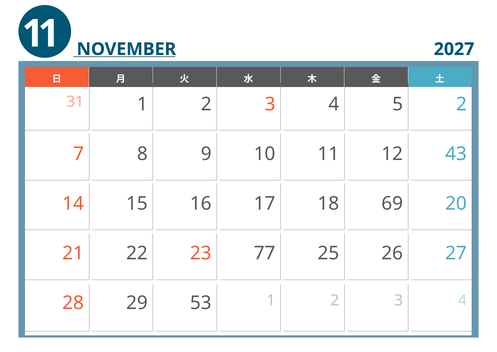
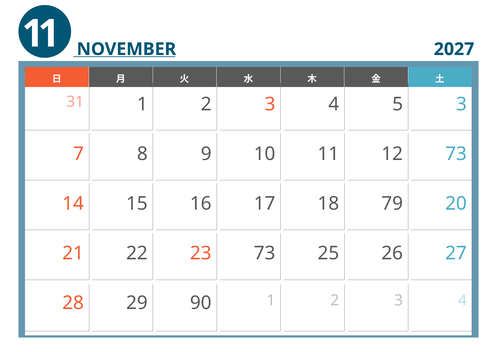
5 2: 2 -> 3
12 43: 43 -> 73
69: 69 -> 79
23 77: 77 -> 73
53: 53 -> 90
